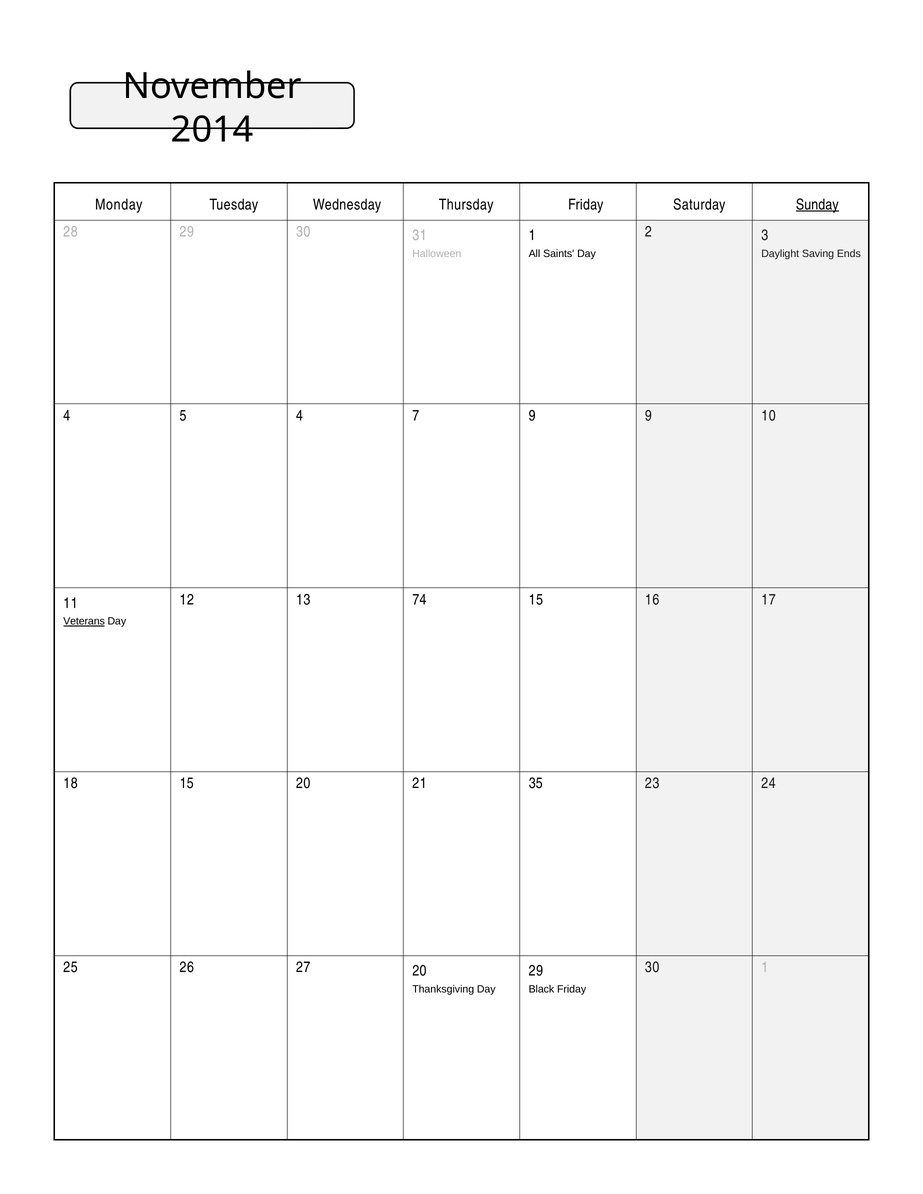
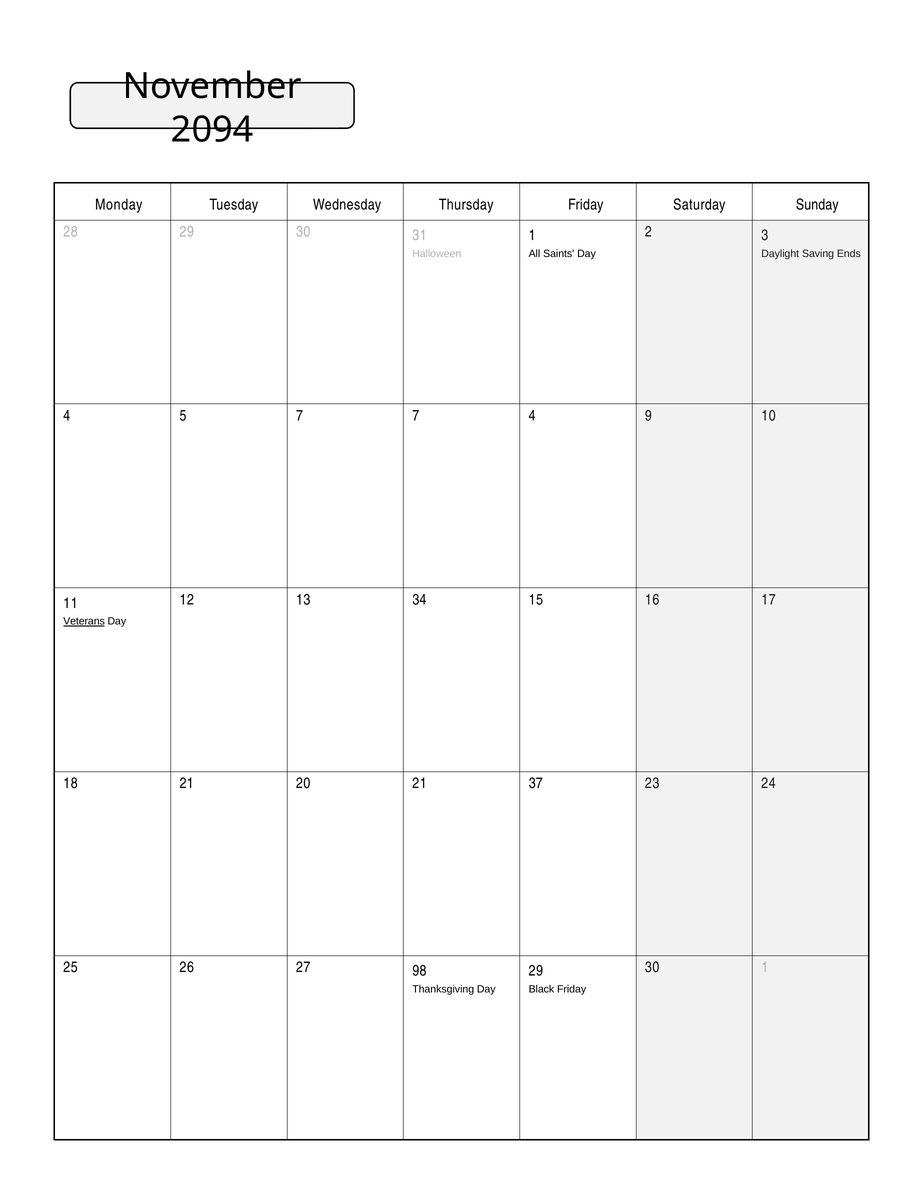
2014: 2014 -> 2094
Sunday underline: present -> none
5 4: 4 -> 7
7 9: 9 -> 4
74: 74 -> 34
18 15: 15 -> 21
35: 35 -> 37
27 20: 20 -> 98
